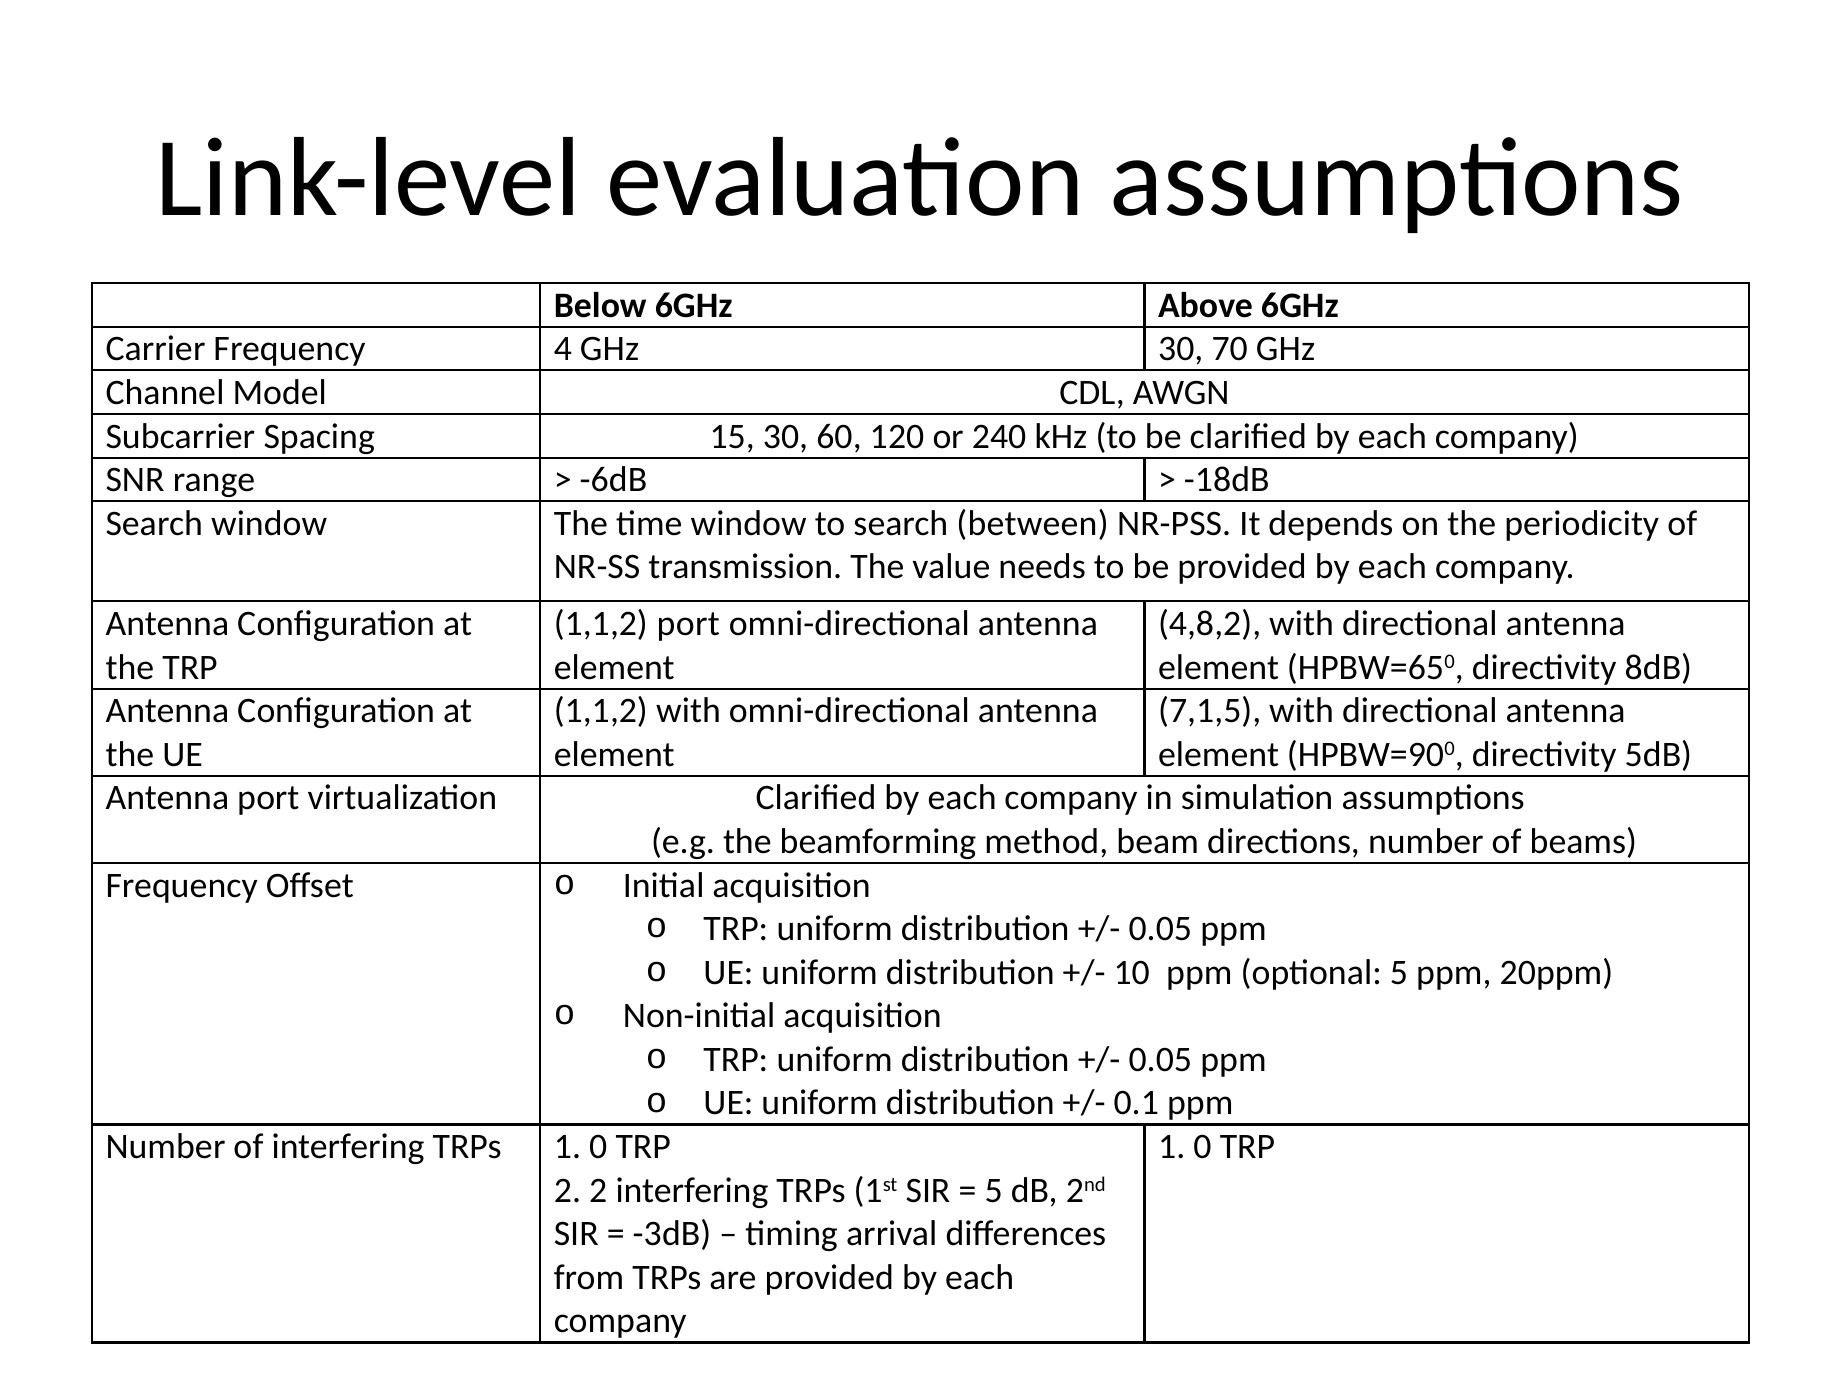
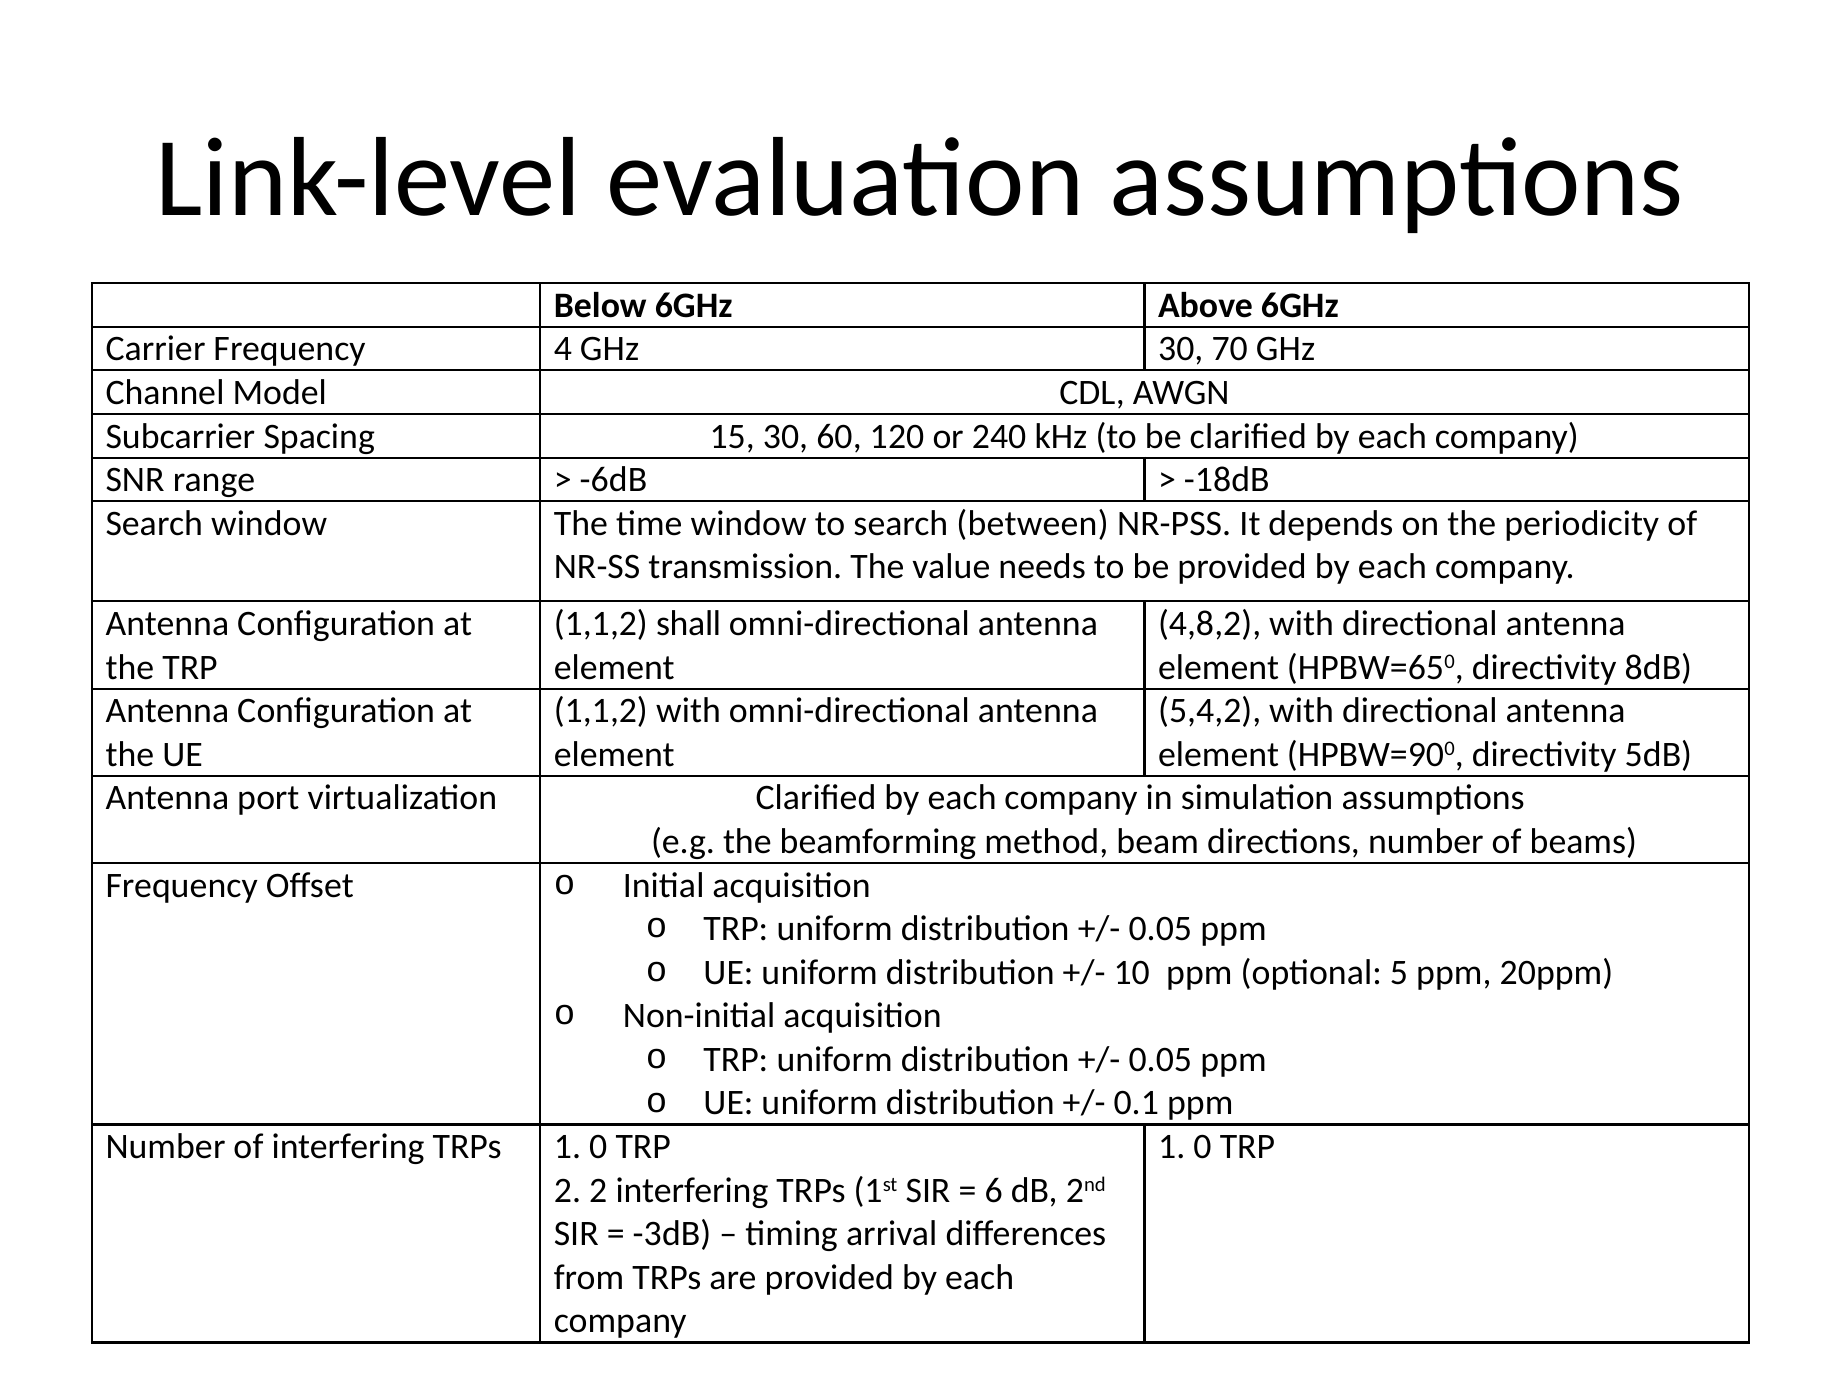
1,1,2 port: port -> shall
7,1,5: 7,1,5 -> 5,4,2
5 at (994, 1190): 5 -> 6
